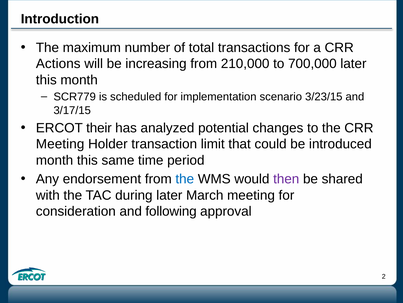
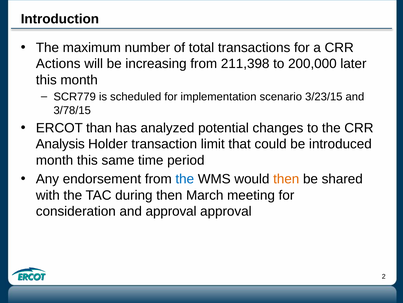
210,000: 210,000 -> 211,398
700,000: 700,000 -> 200,000
3/17/15: 3/17/15 -> 3/78/15
their: their -> than
Meeting at (60, 144): Meeting -> Analysis
then at (286, 179) colour: purple -> orange
during later: later -> then
and following: following -> approval
